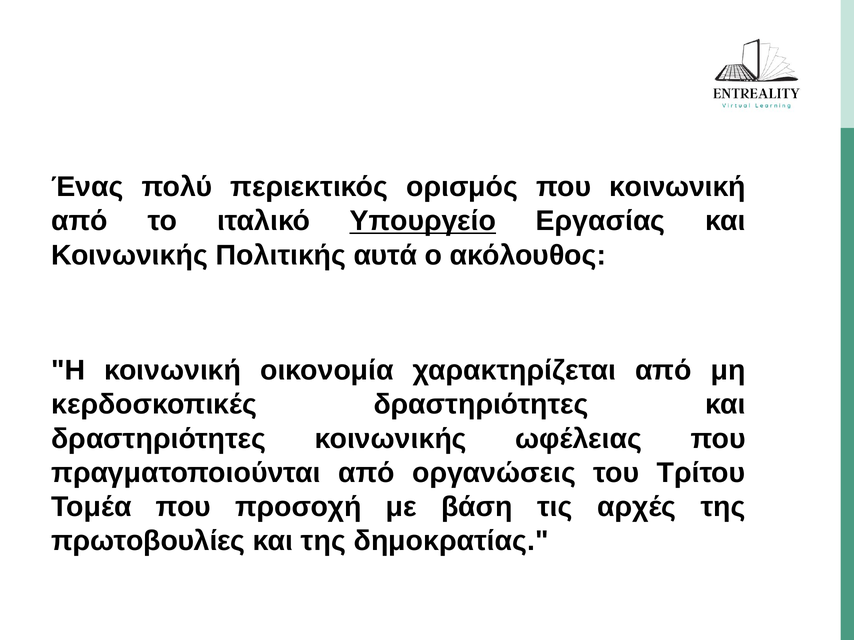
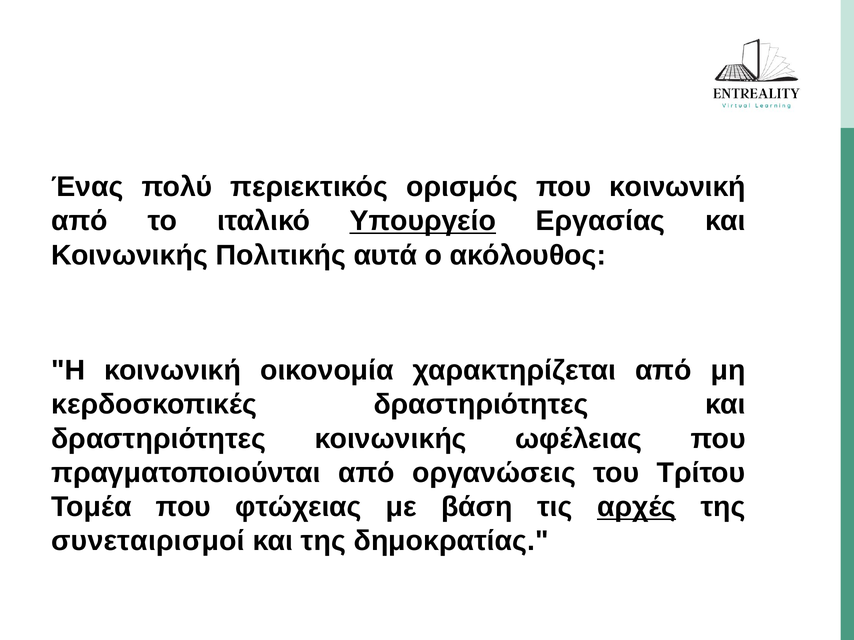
προσοχή: προσοχή -> φτώχειας
αρχές underline: none -> present
πρωτοβουλίες: πρωτοβουλίες -> συνεταιρισμοί
